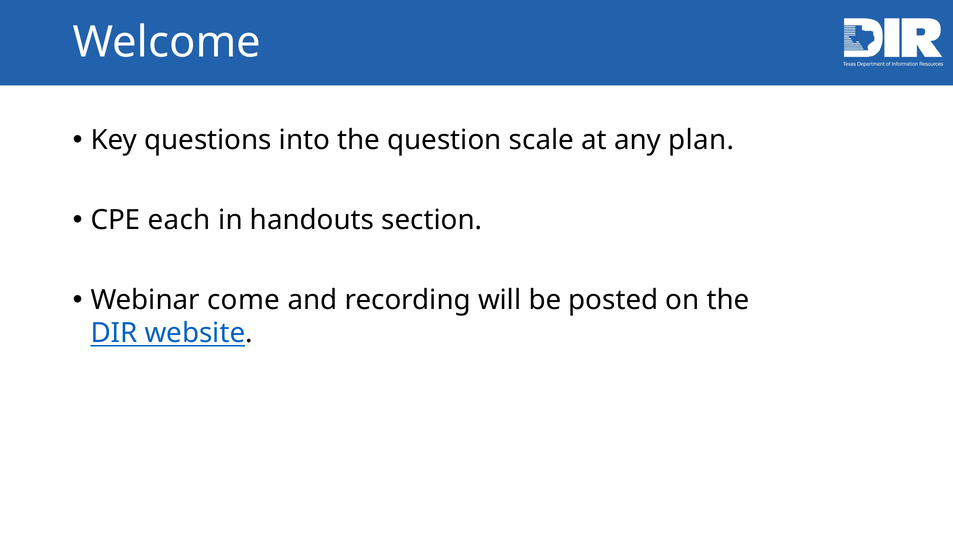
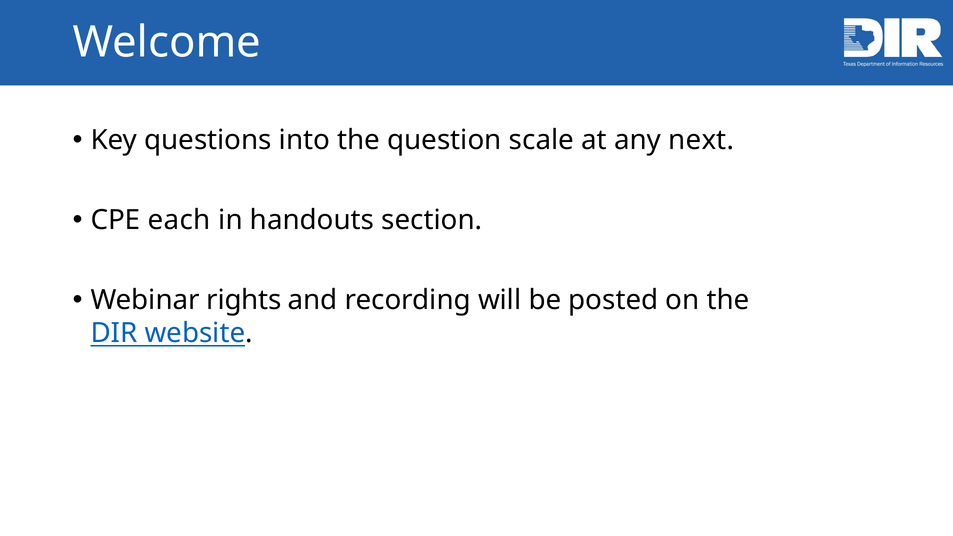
plan: plan -> next
come: come -> rights
